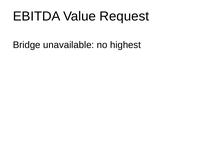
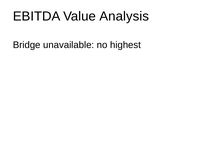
Request: Request -> Analysis
